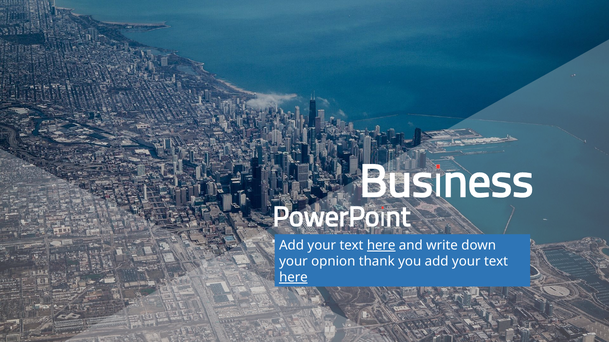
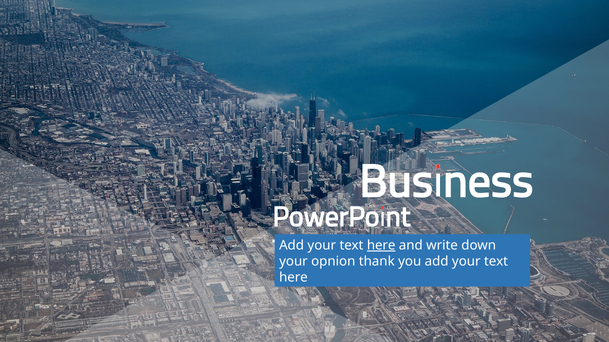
here at (293, 278) underline: present -> none
